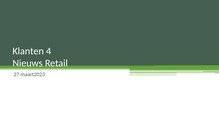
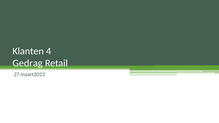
Nieuws: Nieuws -> Gedrag
